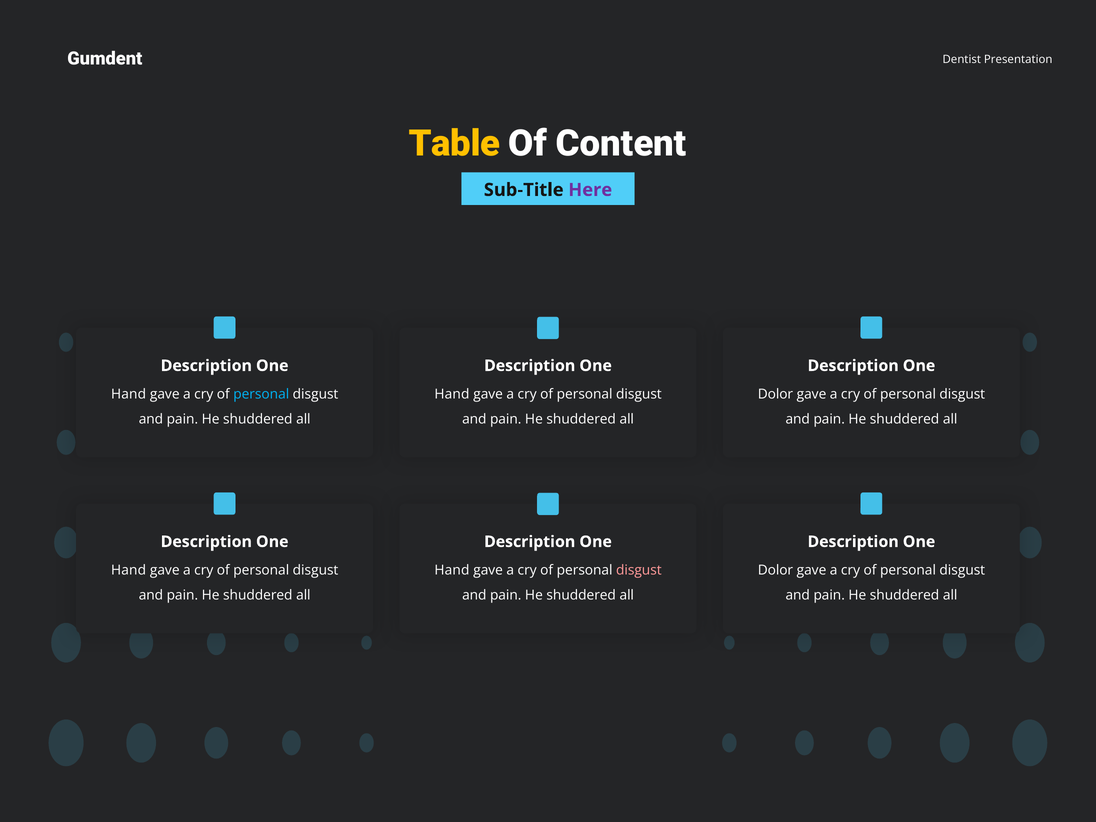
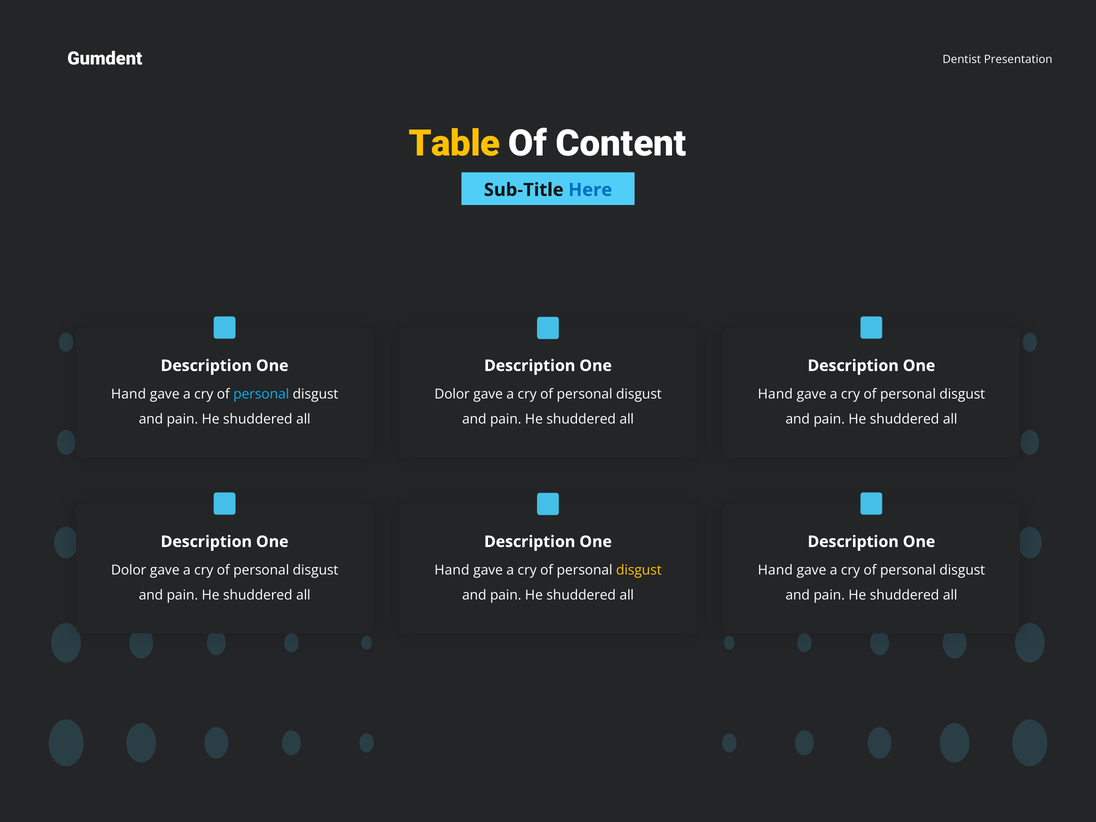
Here colour: purple -> blue
Hand at (452, 394): Hand -> Dolor
Dolor at (775, 394): Dolor -> Hand
Hand at (129, 570): Hand -> Dolor
disgust at (639, 570) colour: pink -> yellow
Dolor at (775, 570): Dolor -> Hand
